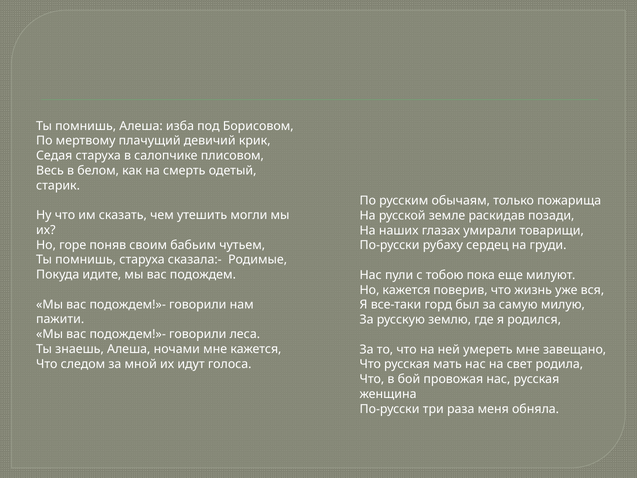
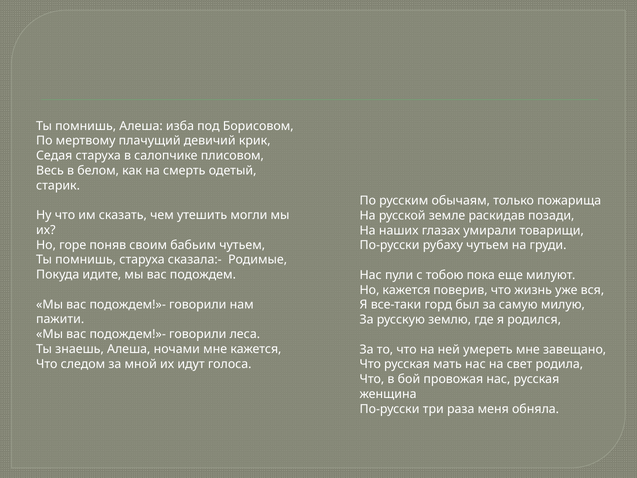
рубаху сердец: сердец -> чутьем
